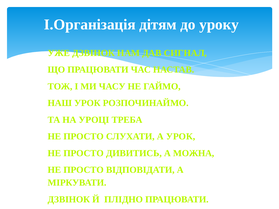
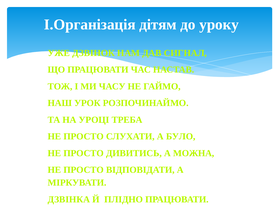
А УРОК: УРОК -> БУЛО
ДЗВІНОК at (69, 200): ДЗВІНОК -> ДЗВІНКА
